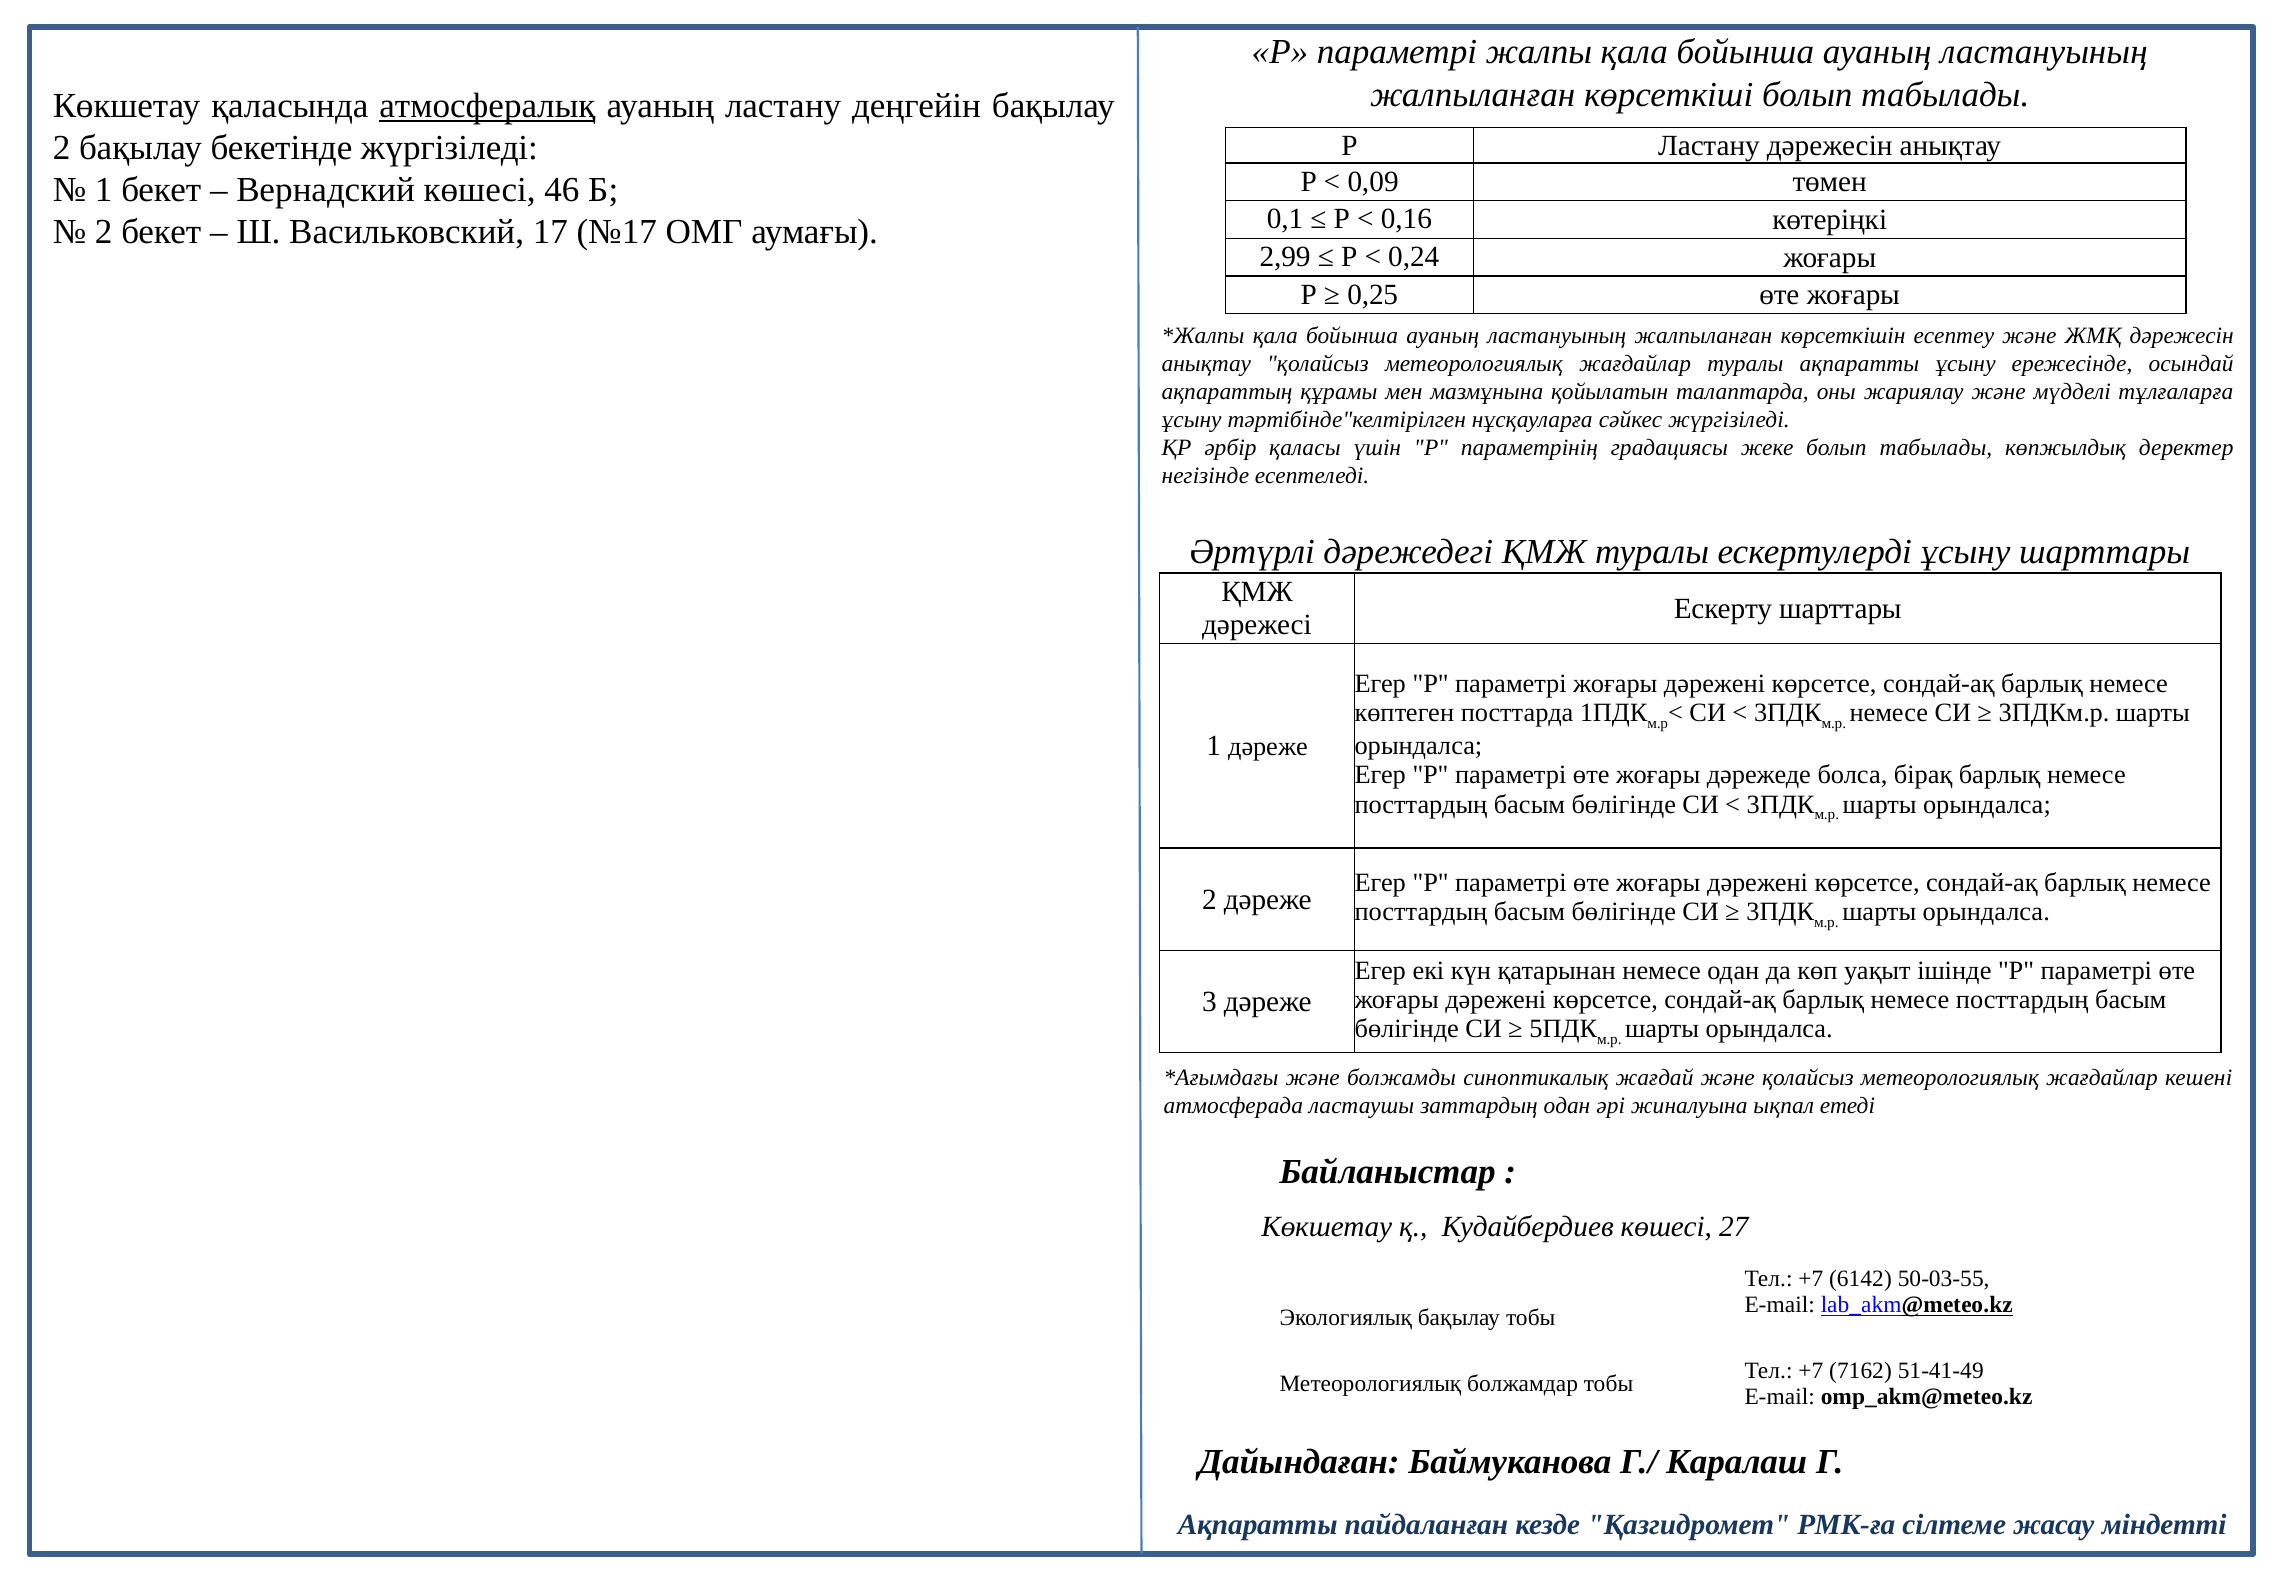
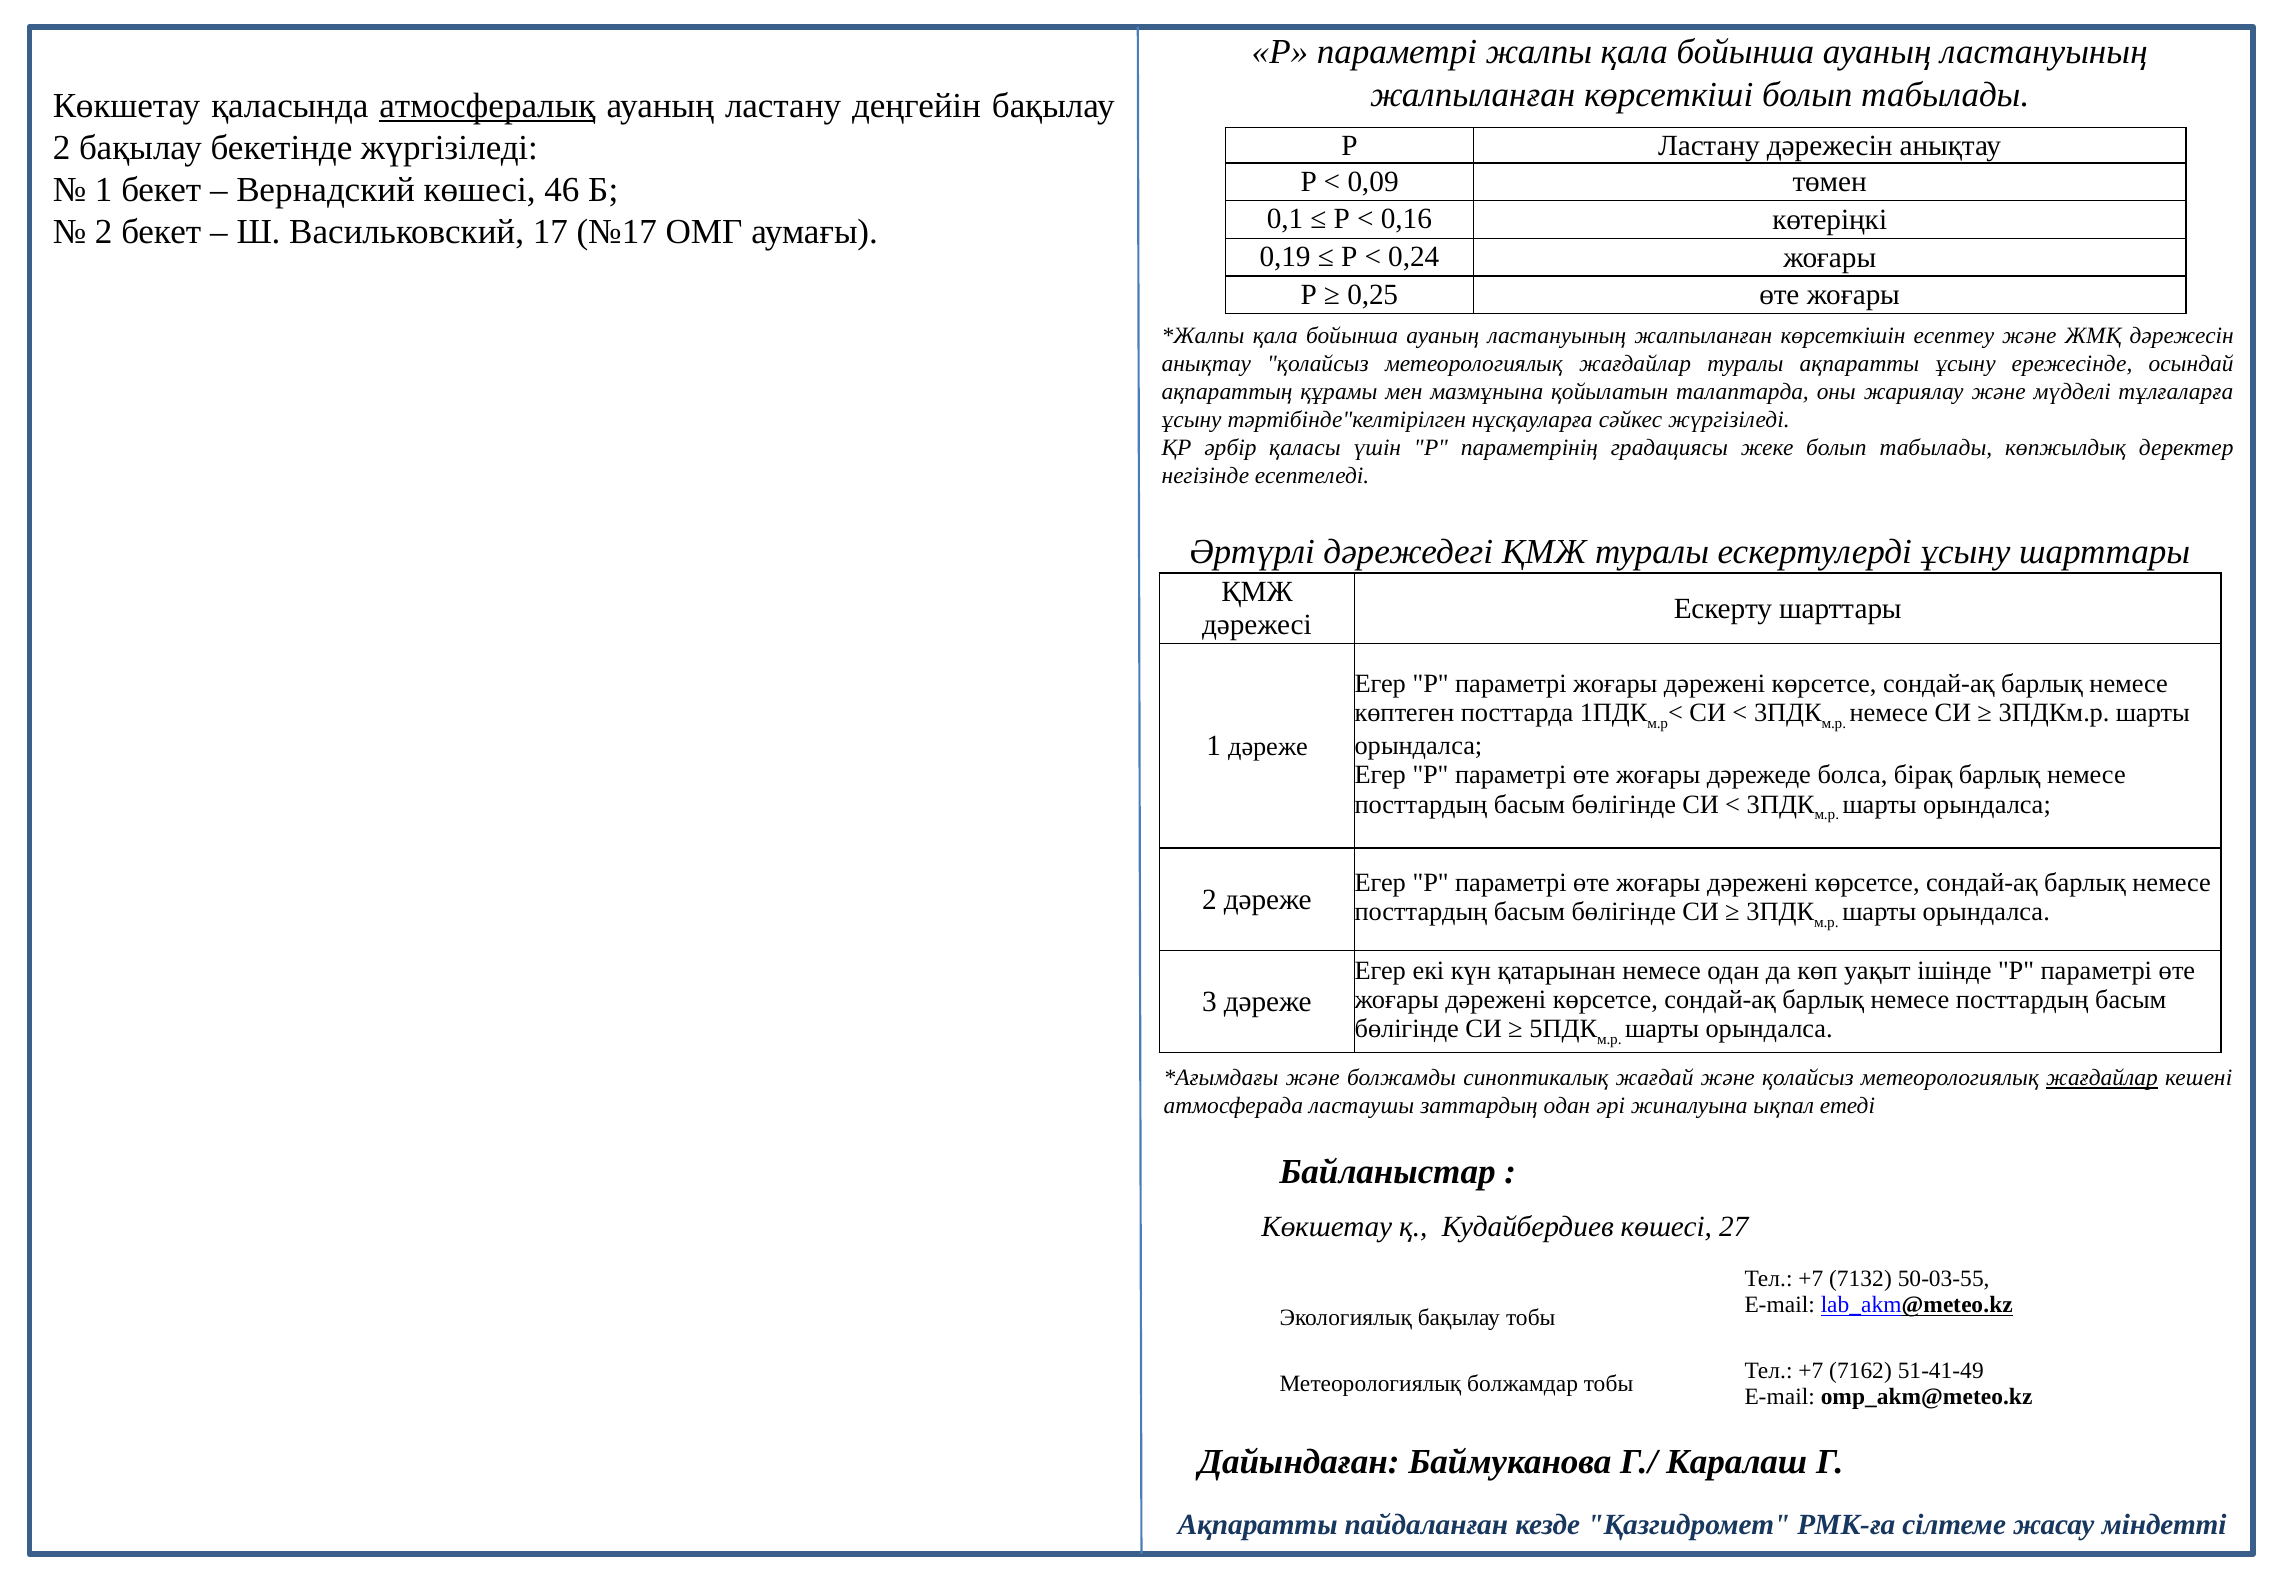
2,99: 2,99 -> 0,19
жағдайлар at (2102, 1077) underline: none -> present
6142: 6142 -> 7132
